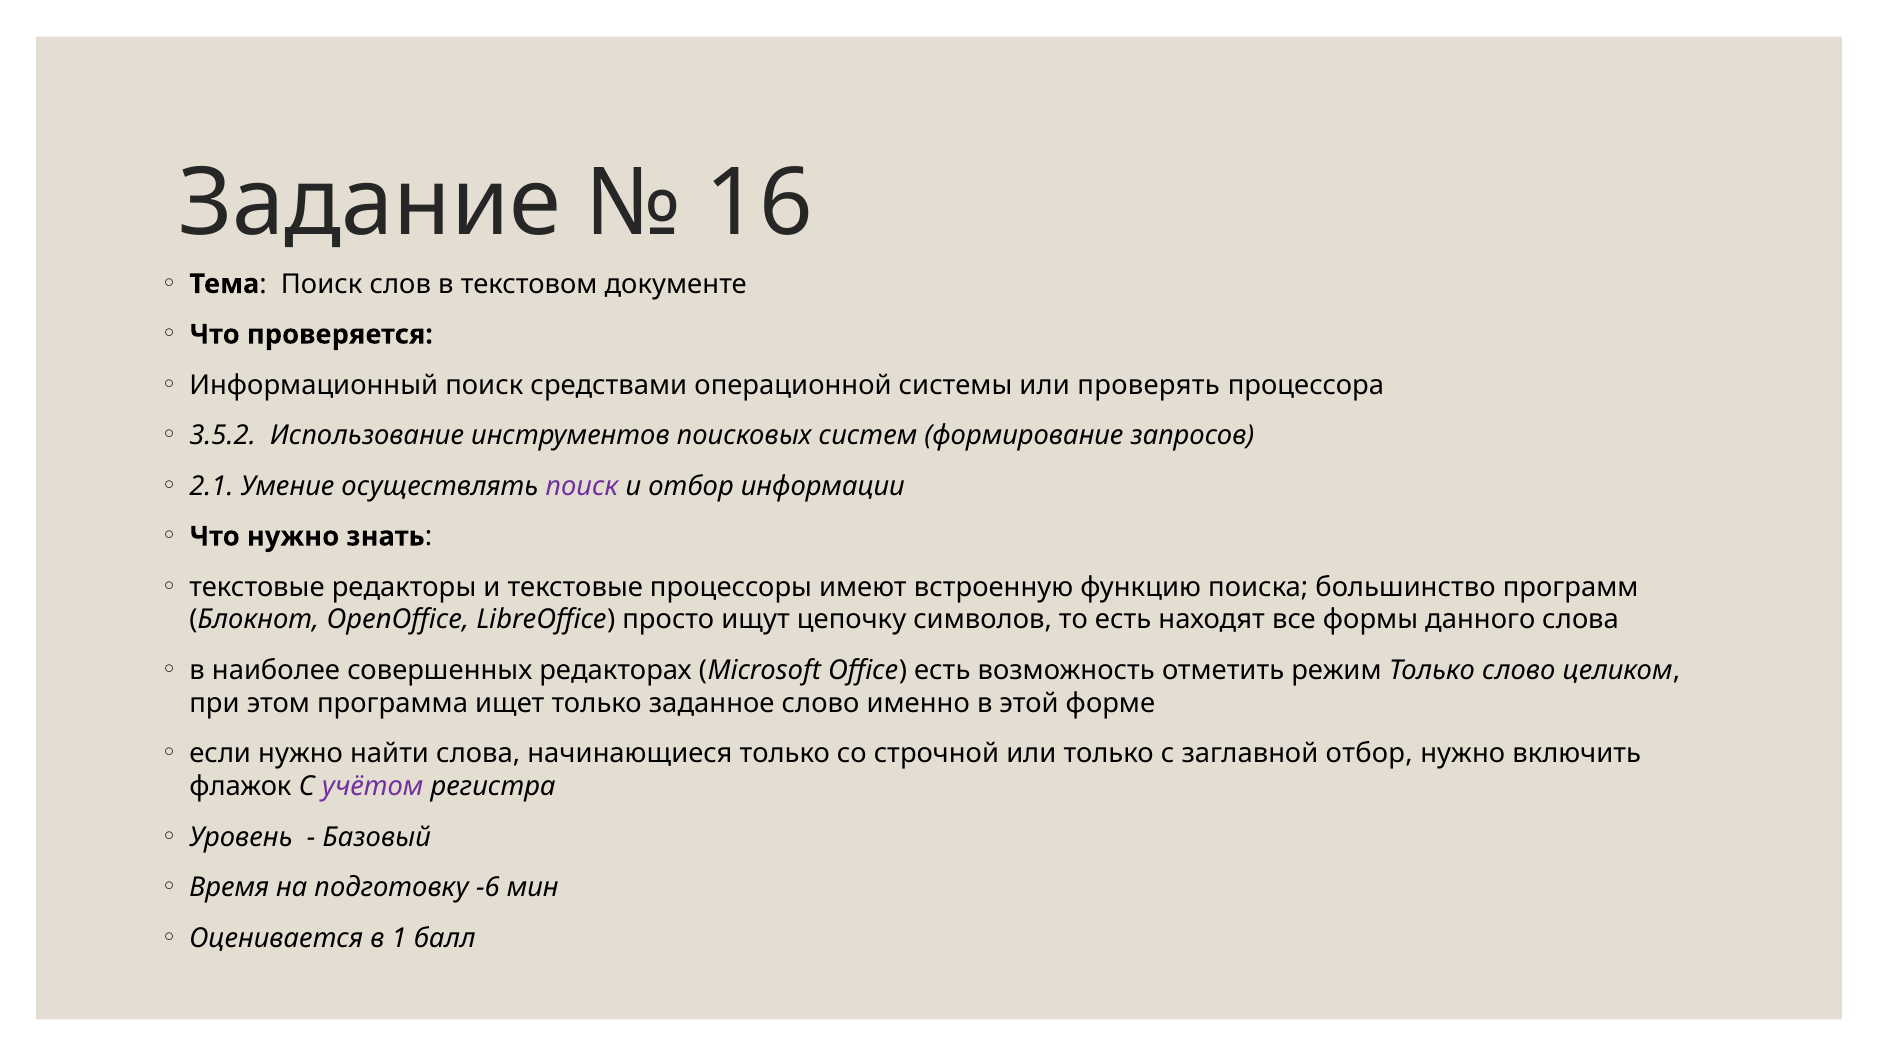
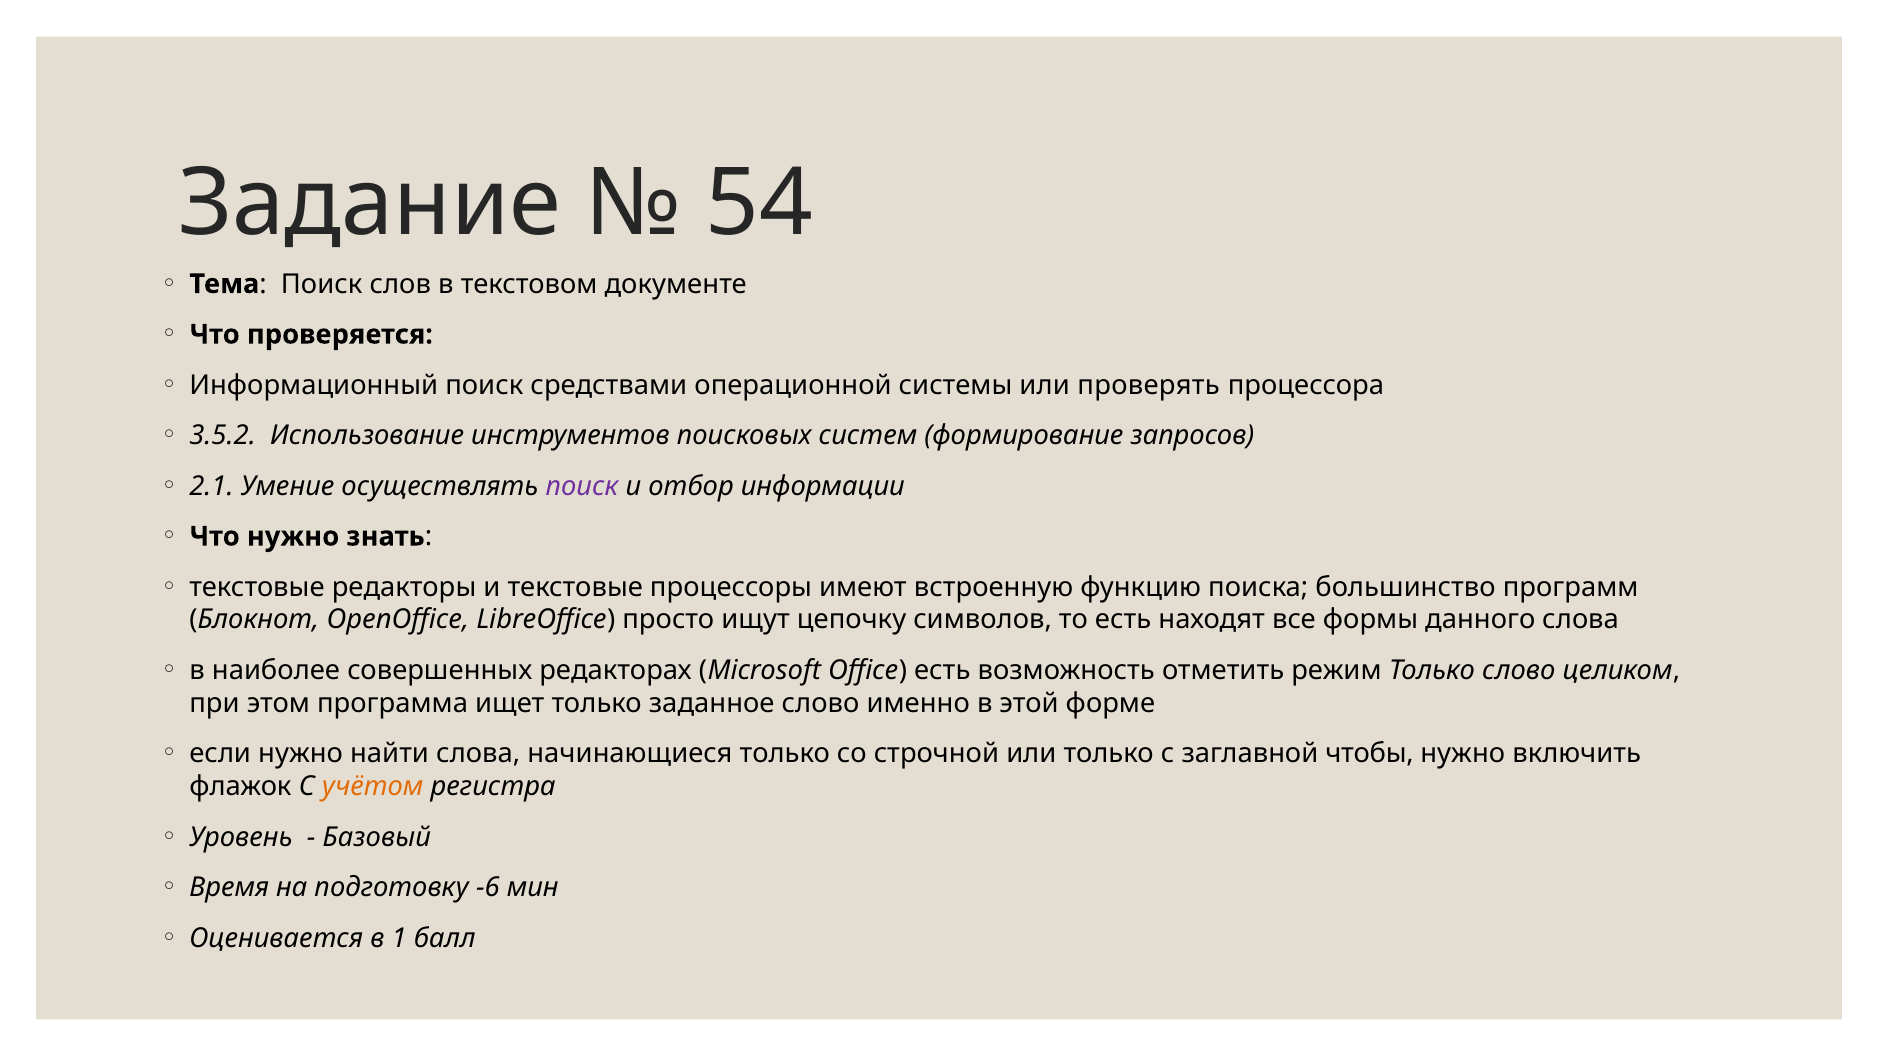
16: 16 -> 54
заглавной отбор: отбор -> чтобы
учётом colour: purple -> orange
